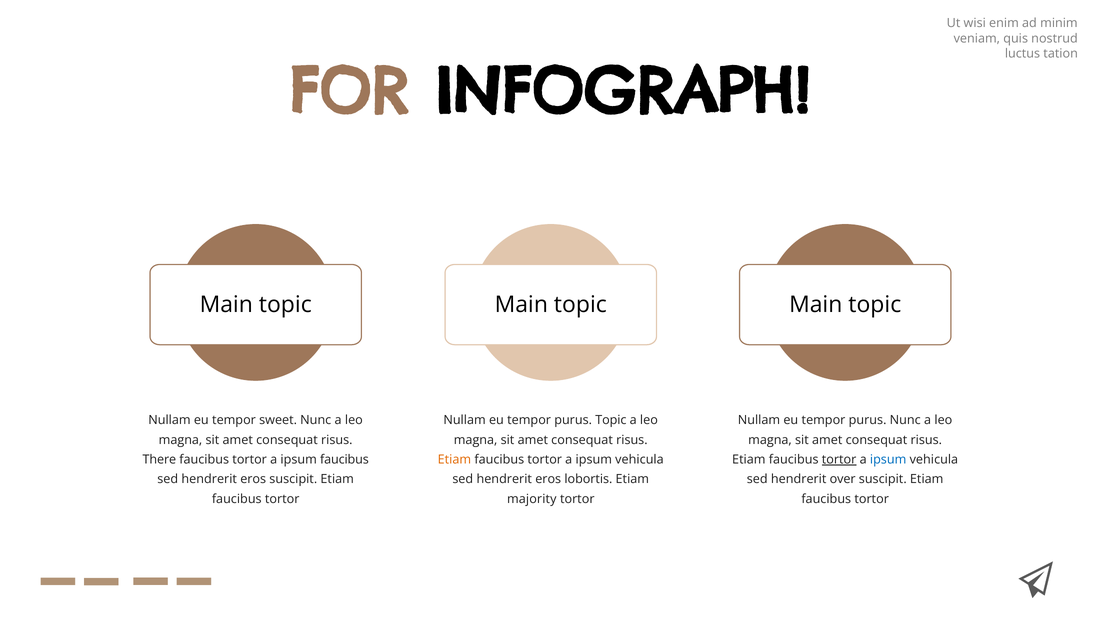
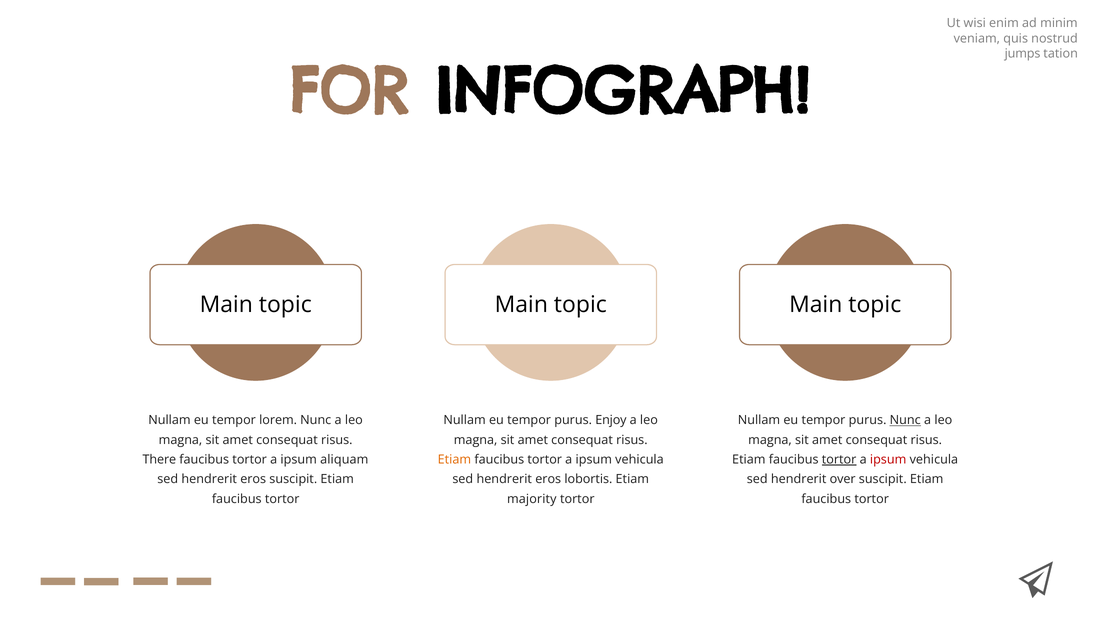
luctus: luctus -> jumps
sweet: sweet -> lorem
purus Topic: Topic -> Enjoy
Nunc at (905, 420) underline: none -> present
ipsum faucibus: faucibus -> aliquam
ipsum at (888, 460) colour: blue -> red
